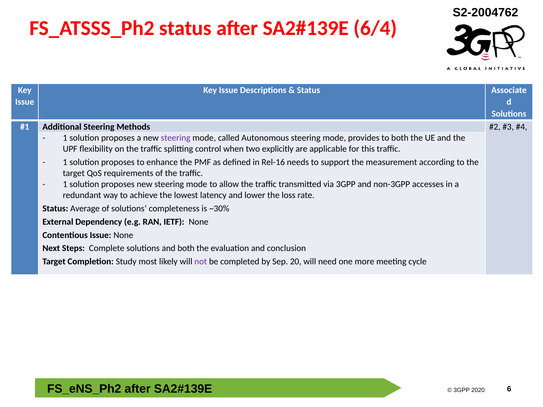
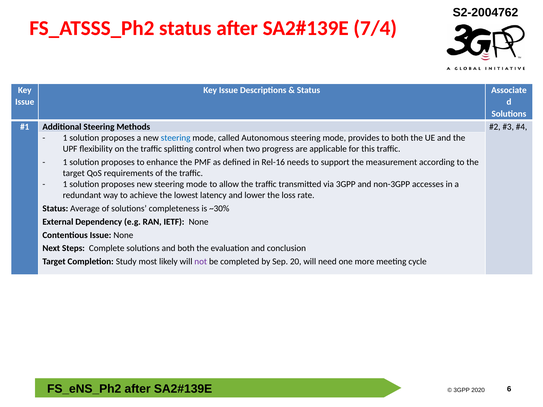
6/4: 6/4 -> 7/4
steering at (176, 138) colour: purple -> blue
explicitly: explicitly -> progress
